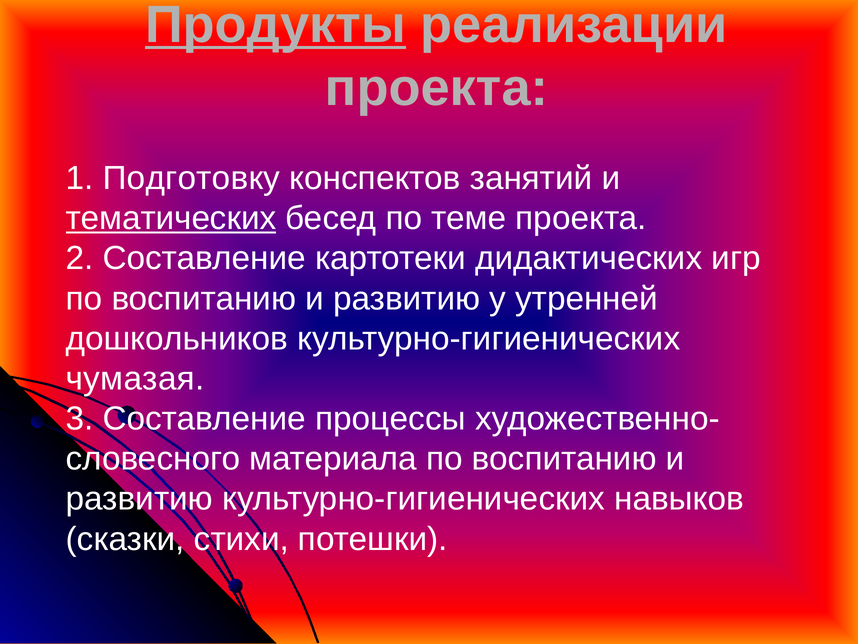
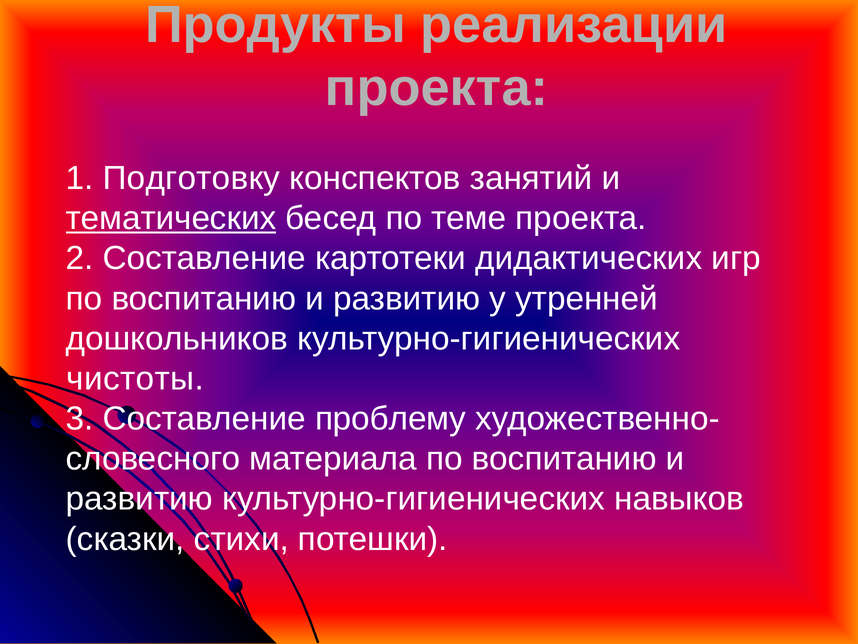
Продукты underline: present -> none
чумазая: чумазая -> чистоты
процессы: процессы -> проблему
